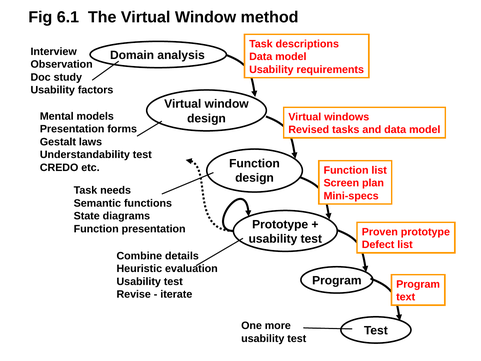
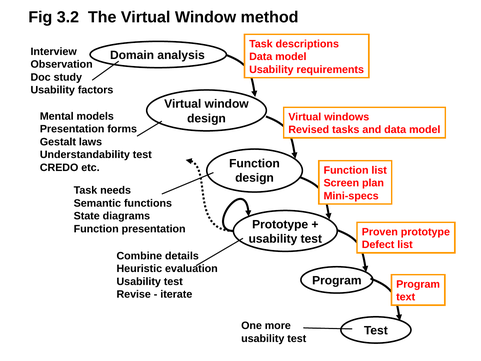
6.1: 6.1 -> 3.2
